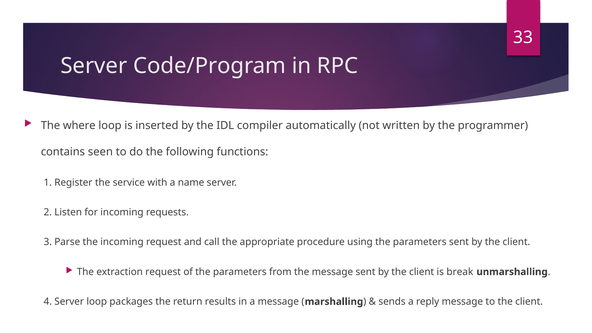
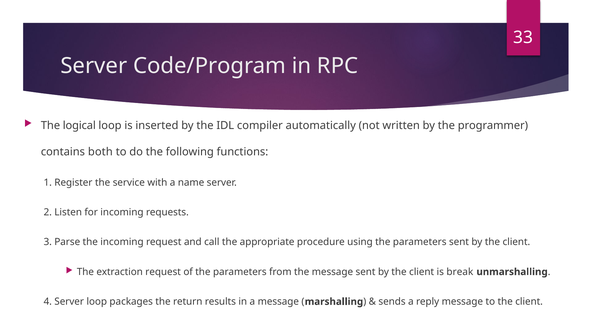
where: where -> logical
seen: seen -> both
